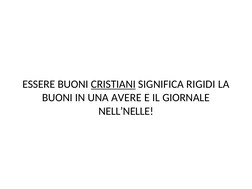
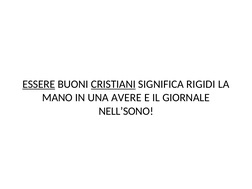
ESSERE underline: none -> present
BUONI at (57, 98): BUONI -> MANO
NELL’NELLE: NELL’NELLE -> NELL’SONO
